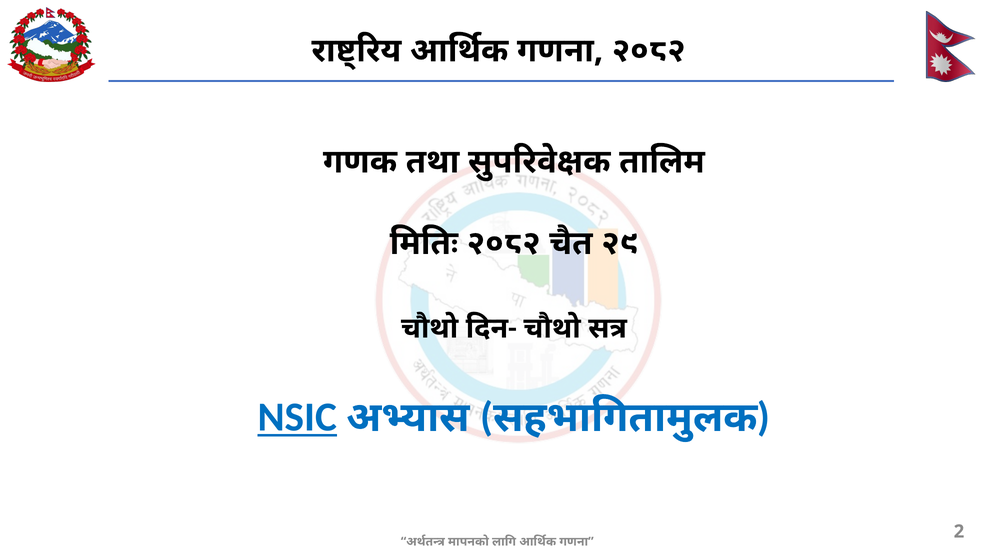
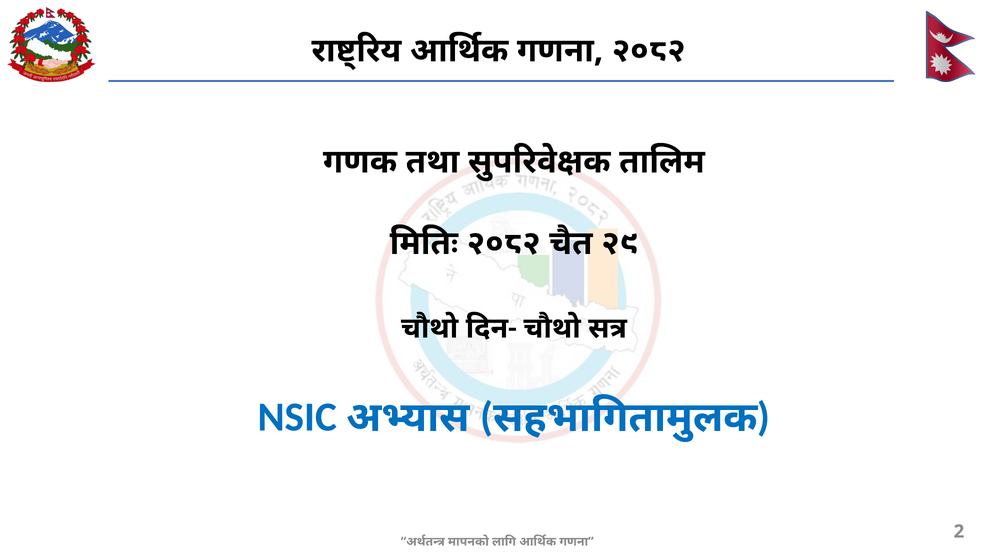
NSIC underline: present -> none
